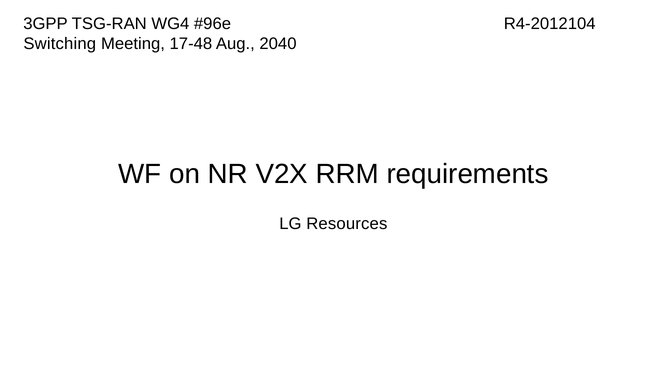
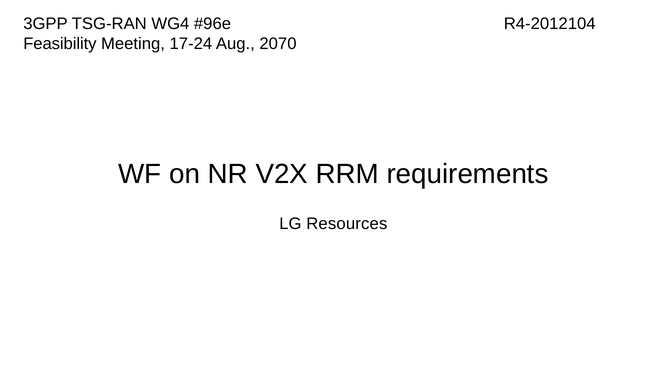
Switching: Switching -> Feasibility
17-48: 17-48 -> 17-24
2040: 2040 -> 2070
